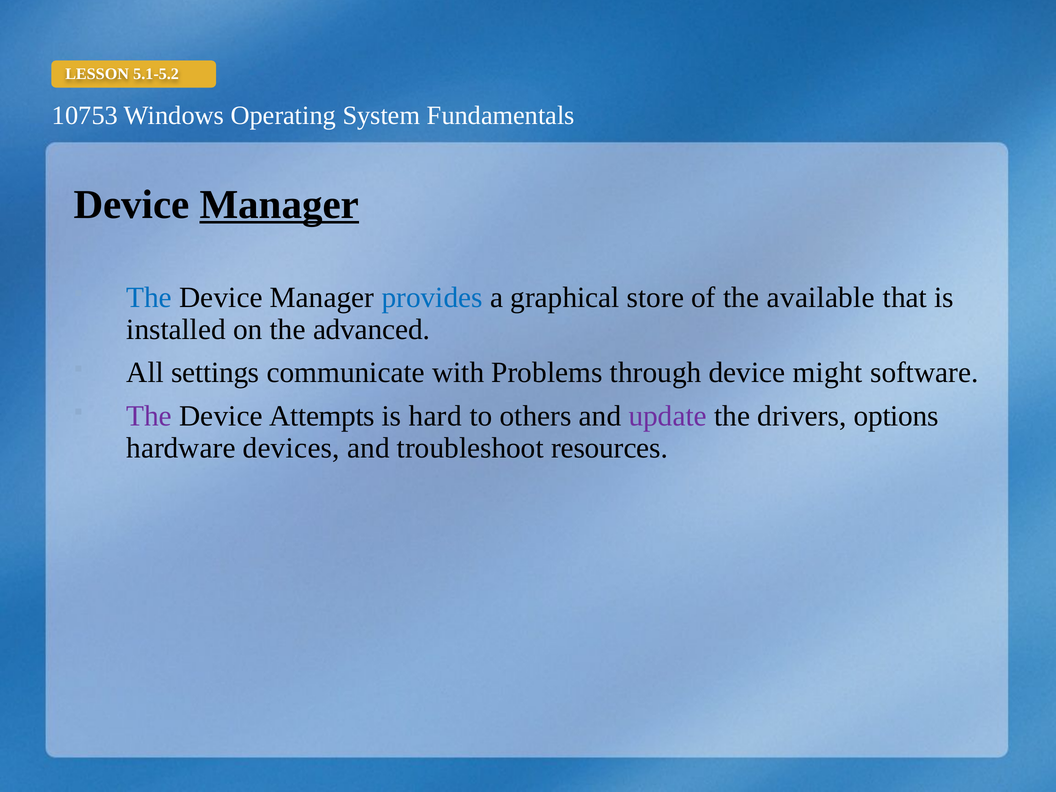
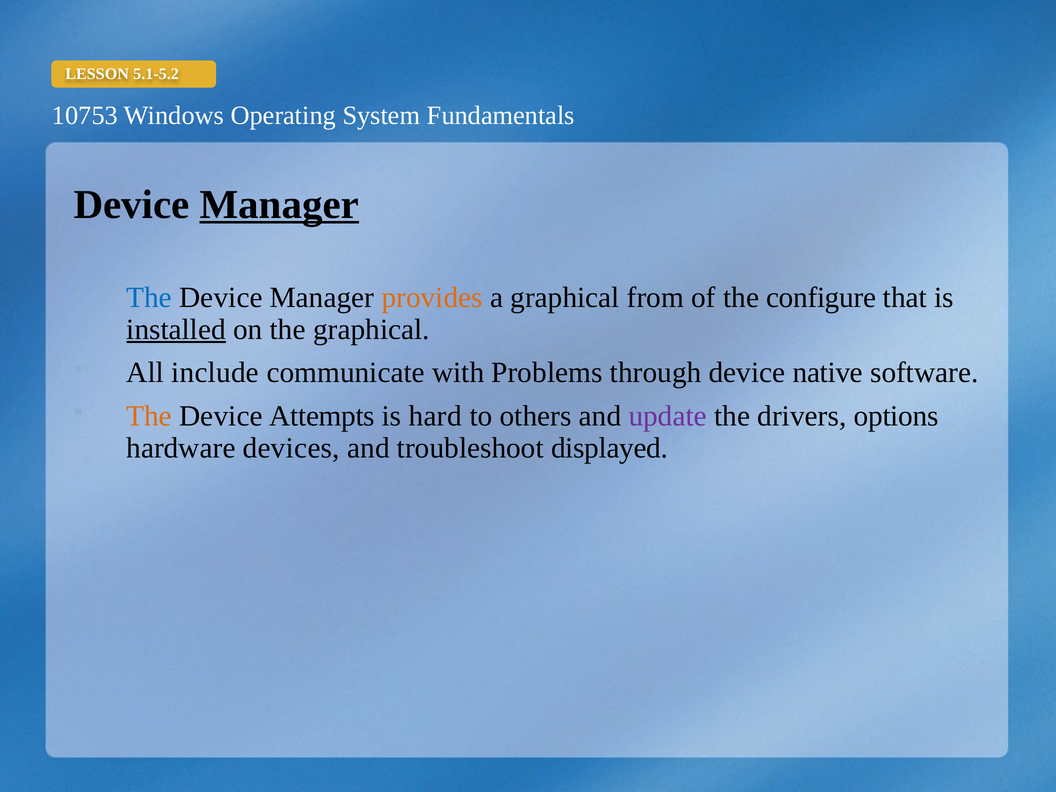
provides colour: blue -> orange
store: store -> from
available: available -> configure
installed underline: none -> present
the advanced: advanced -> graphical
settings: settings -> include
might: might -> native
The at (149, 416) colour: purple -> orange
resources: resources -> displayed
